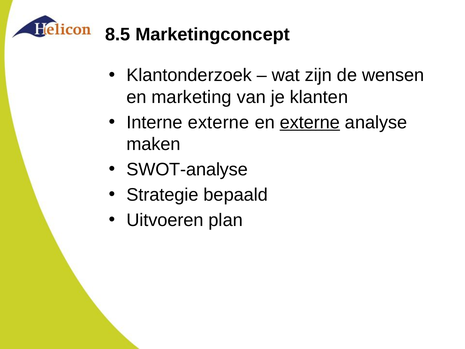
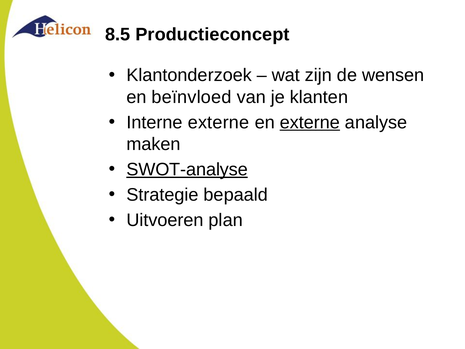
Marketingconcept: Marketingconcept -> Productieconcept
marketing: marketing -> beïnvloed
SWOT-analyse underline: none -> present
